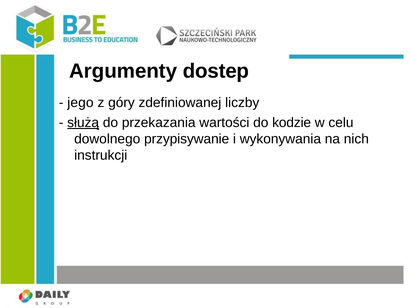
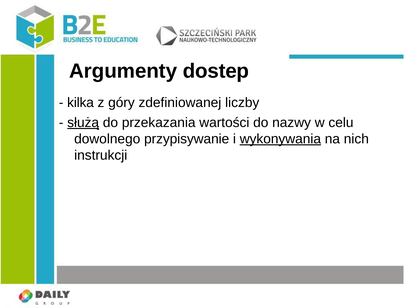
jego: jego -> kilka
kodzie: kodzie -> nazwy
wykonywania underline: none -> present
